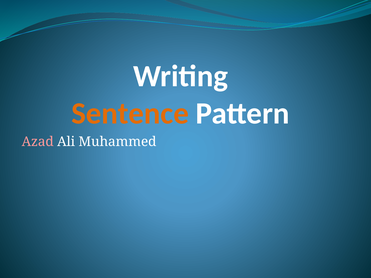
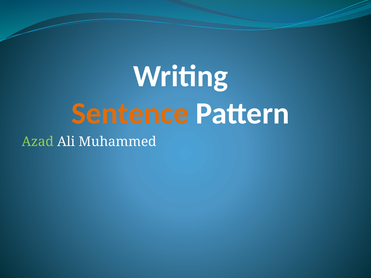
Azad colour: pink -> light green
